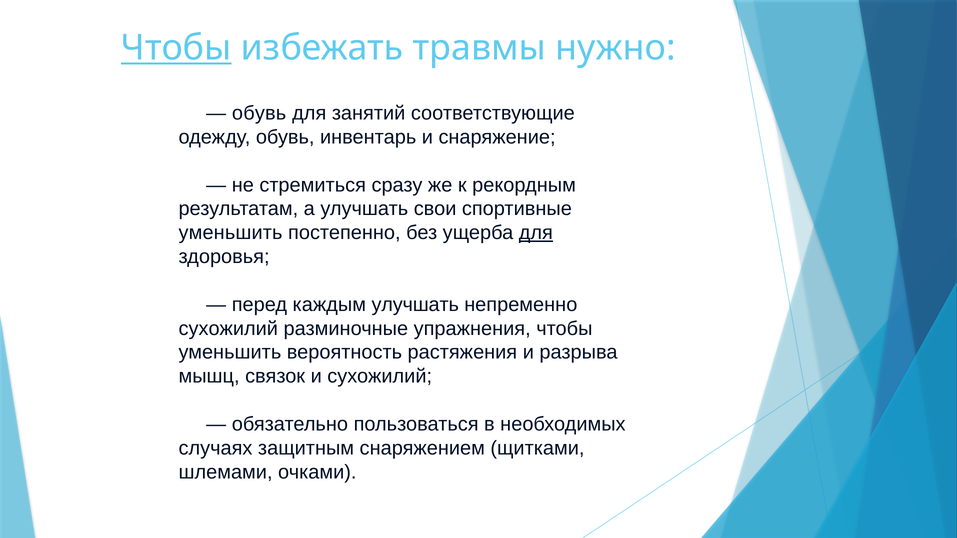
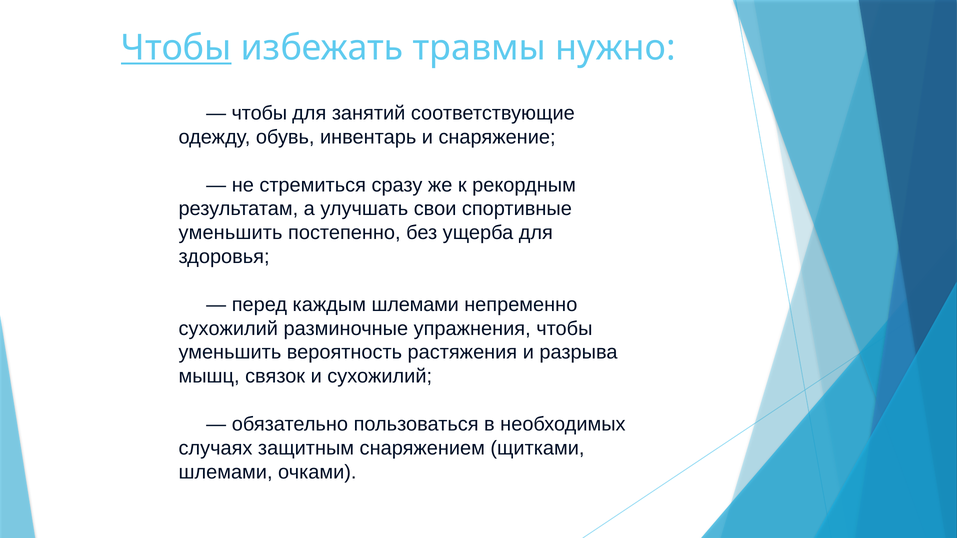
обувь at (259, 113): обувь -> чтобы
для at (536, 233) underline: present -> none
каждым улучшать: улучшать -> шлемами
